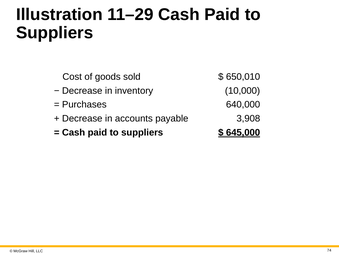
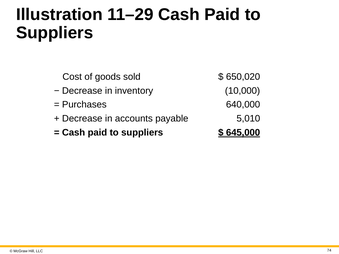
650,010: 650,010 -> 650,020
3,908: 3,908 -> 5,010
